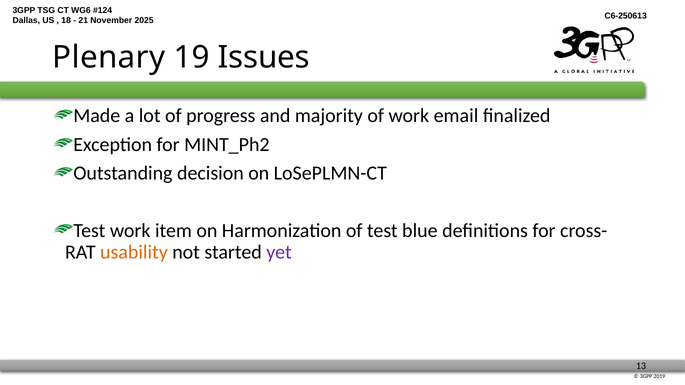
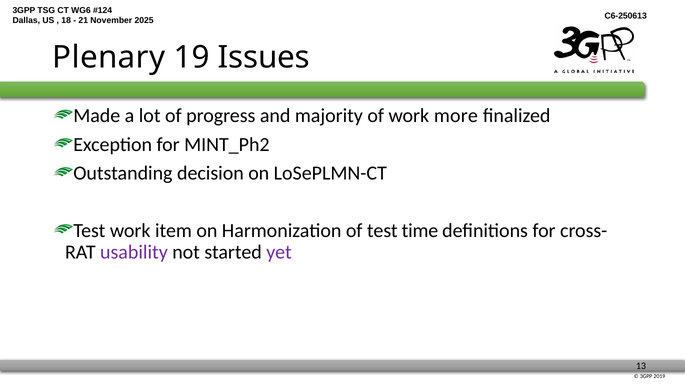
email: email -> more
blue: blue -> time
usability colour: orange -> purple
